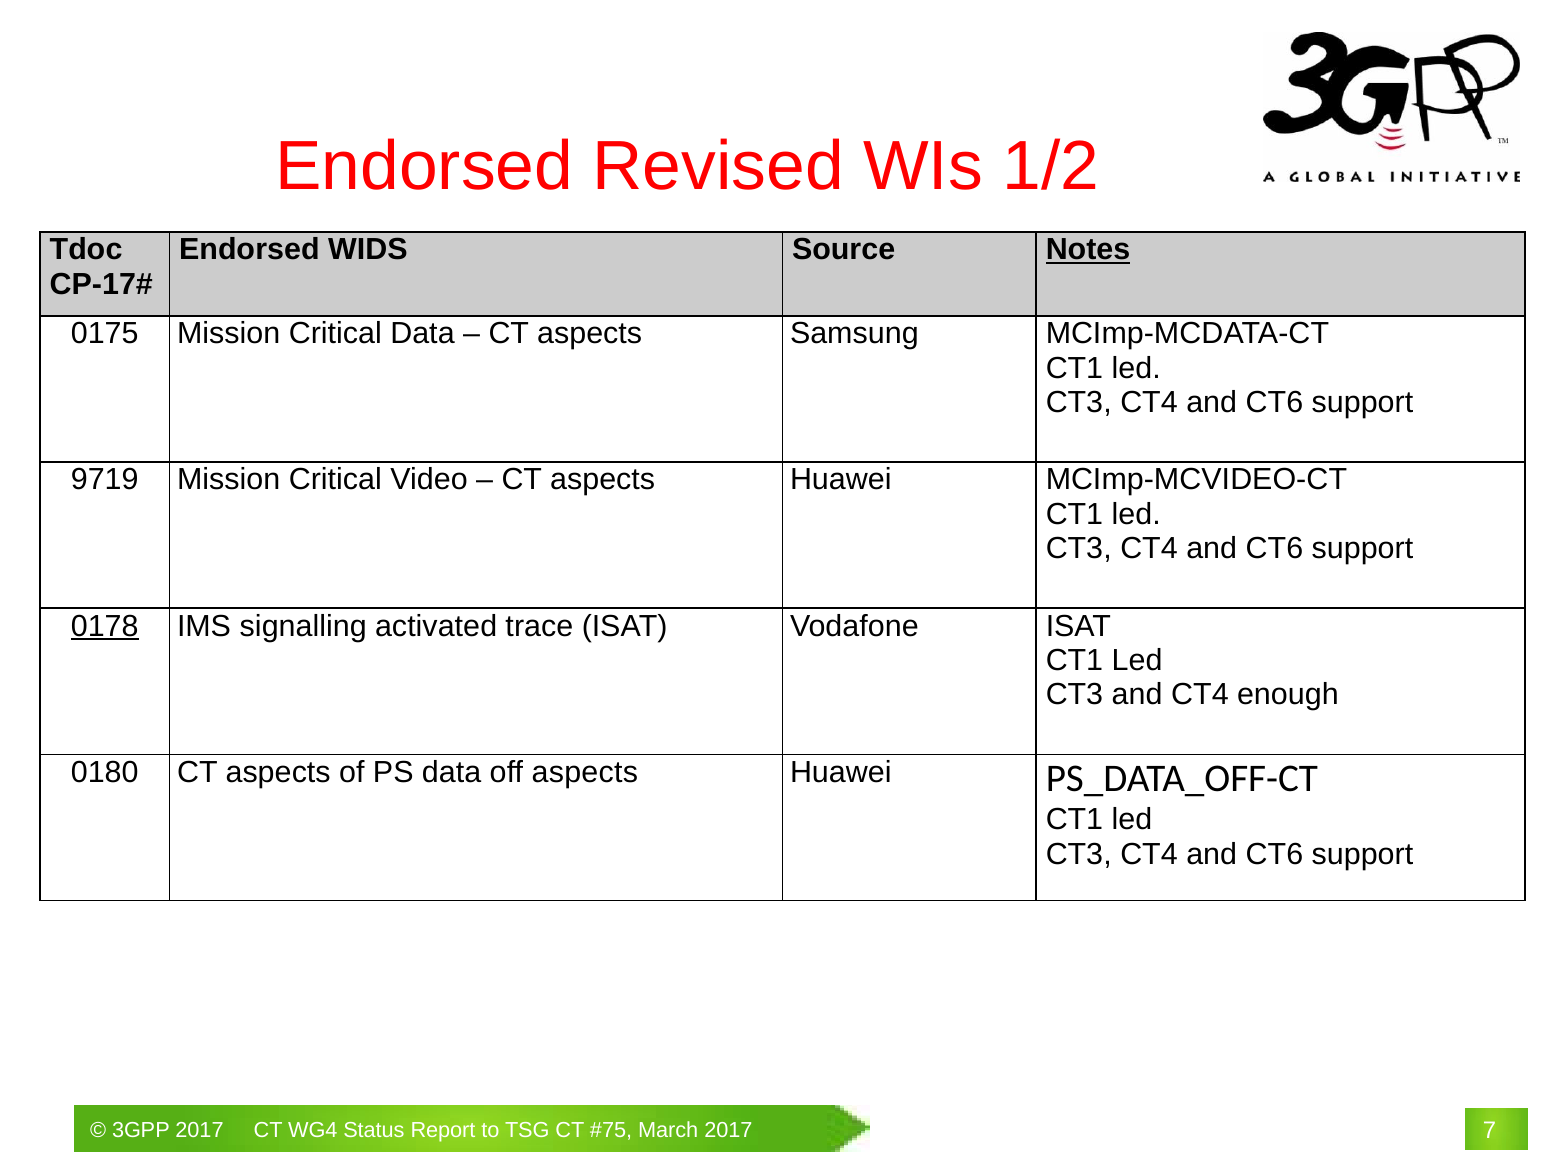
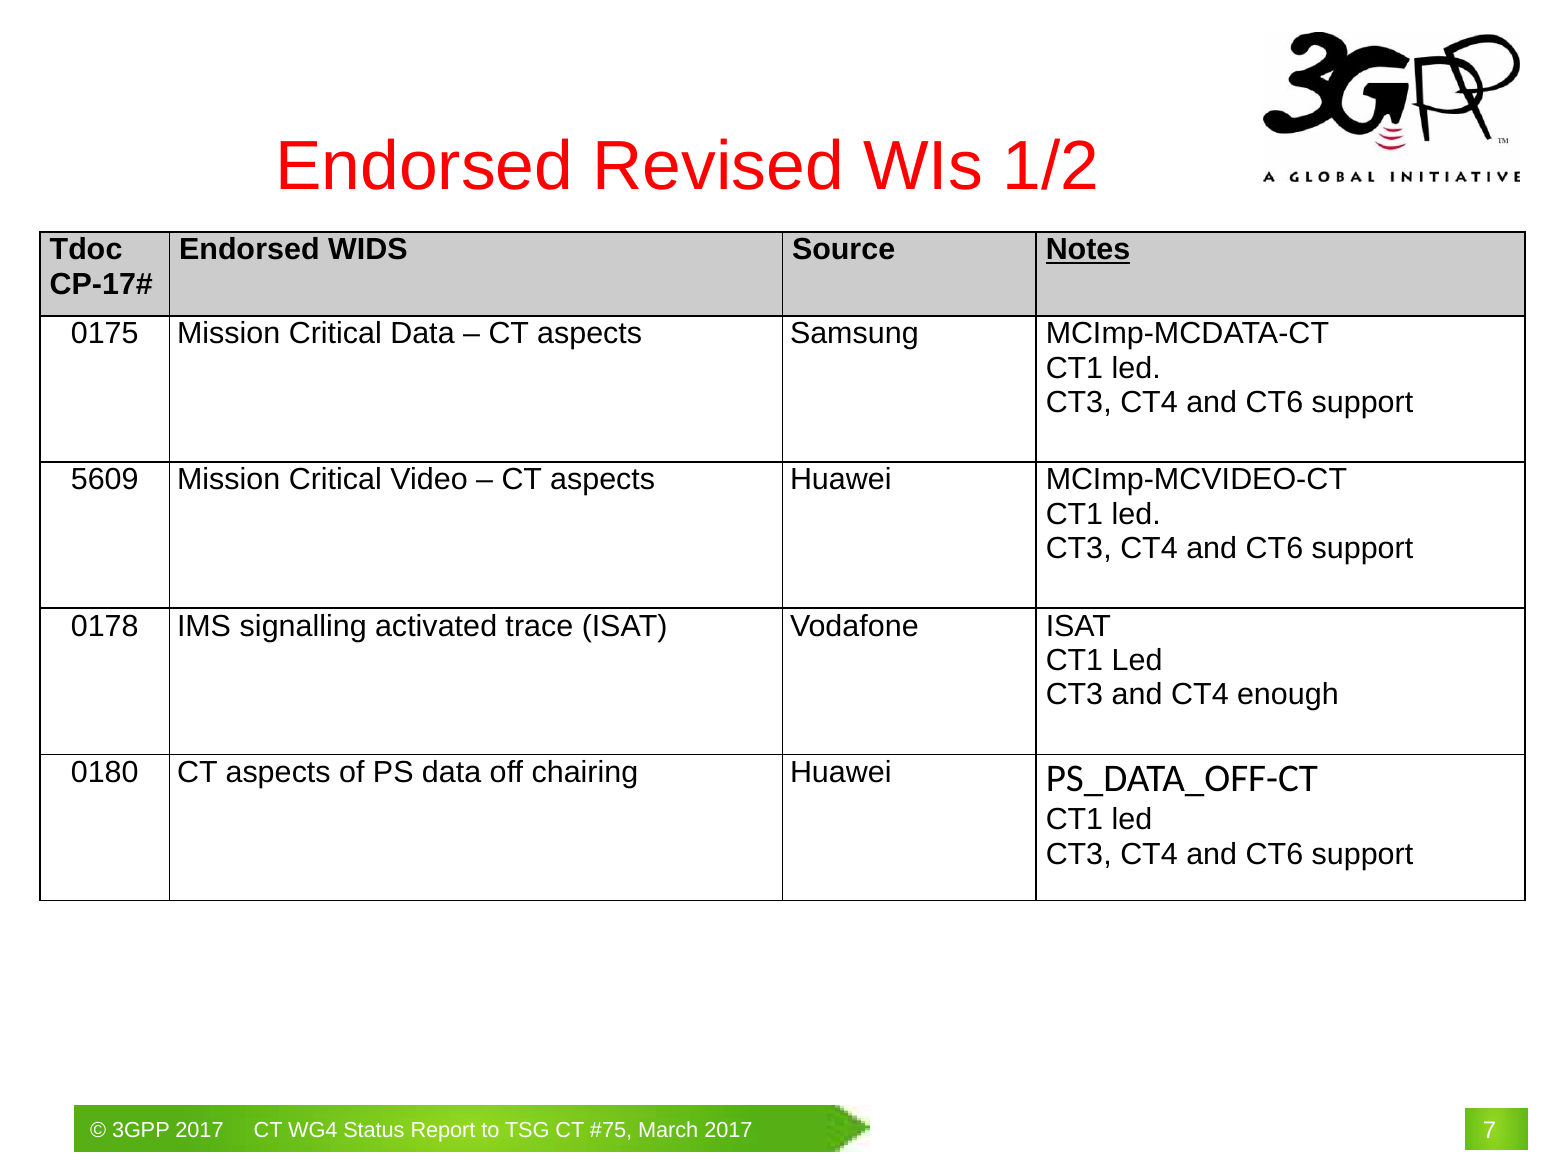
9719: 9719 -> 5609
0178 underline: present -> none
off aspects: aspects -> chairing
